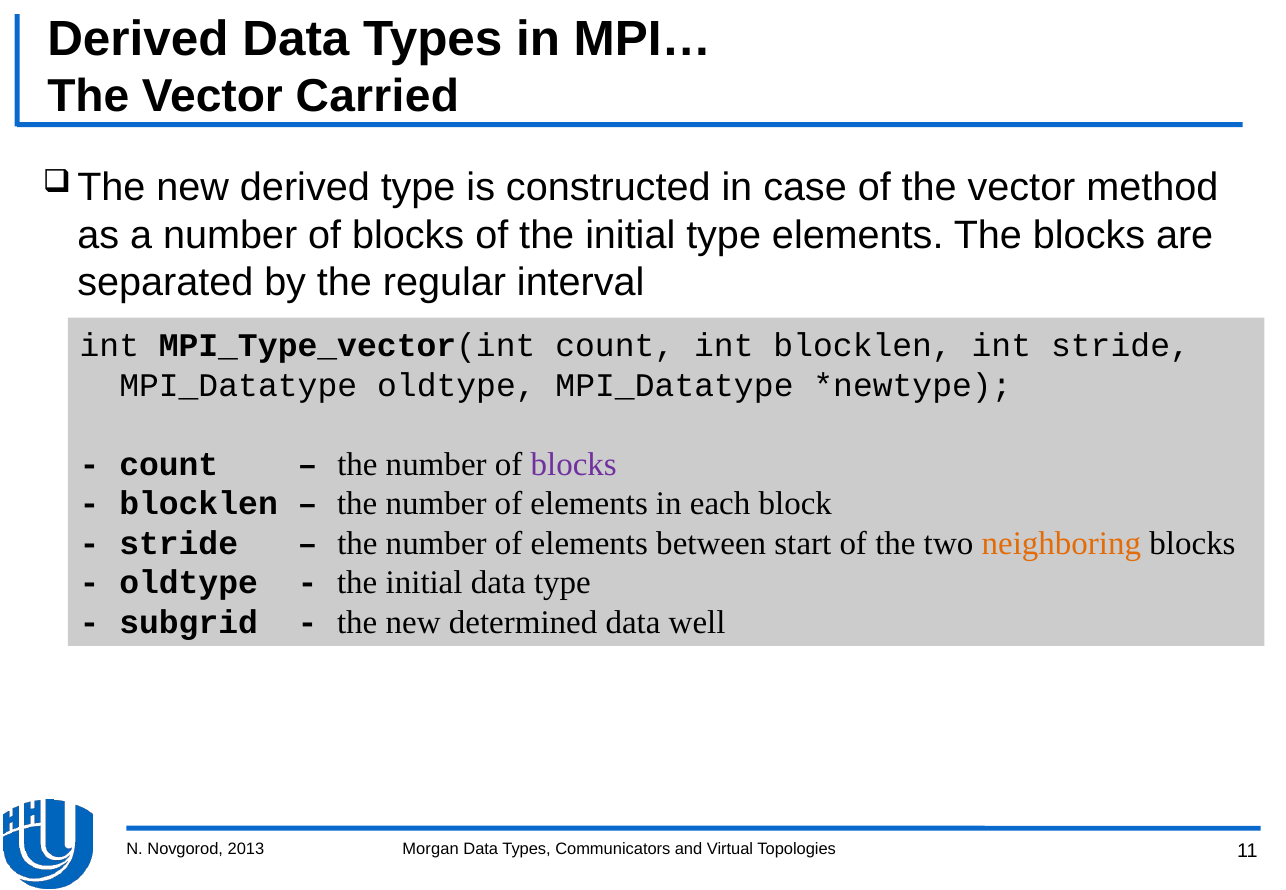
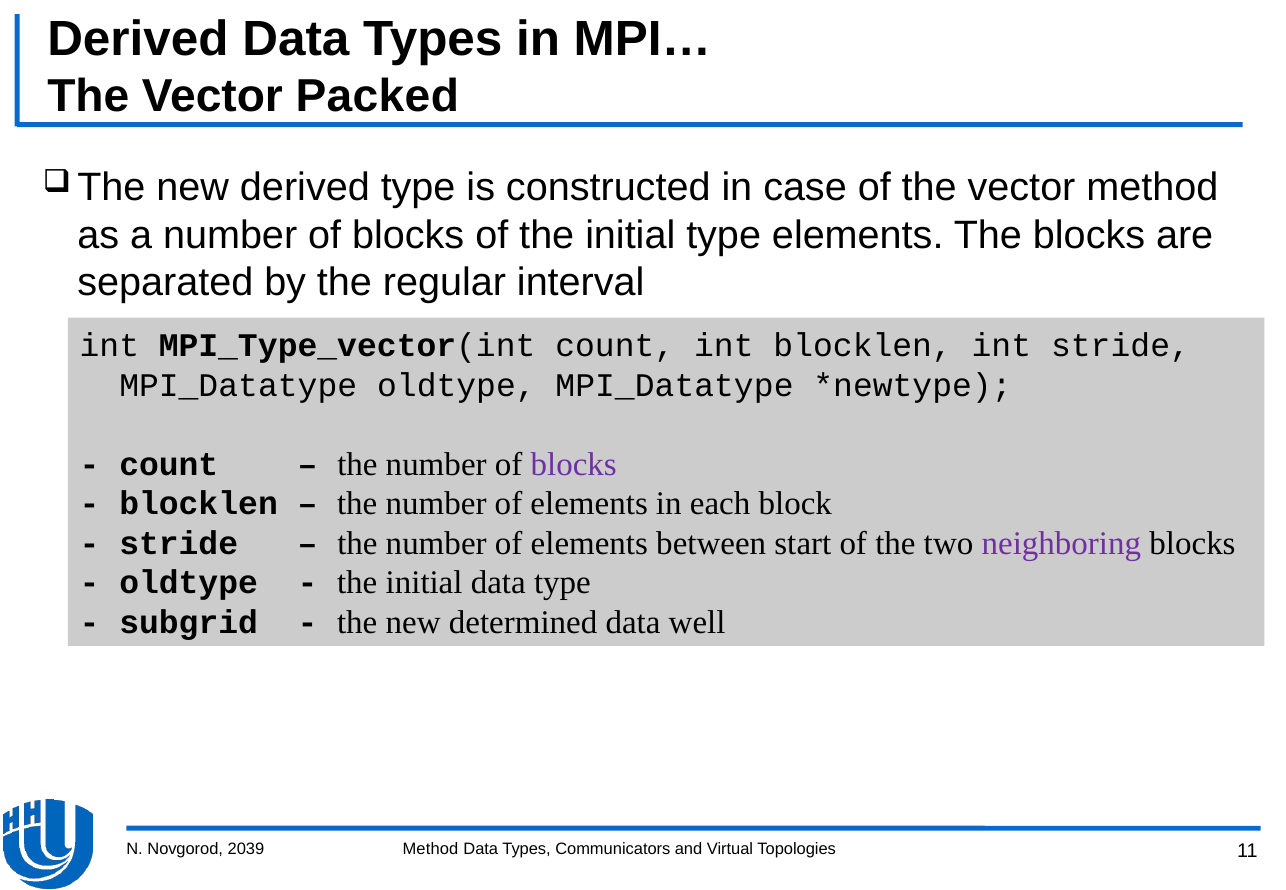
Carried: Carried -> Packed
neighboring colour: orange -> purple
2013: 2013 -> 2039
Morgan at (431, 849): Morgan -> Method
